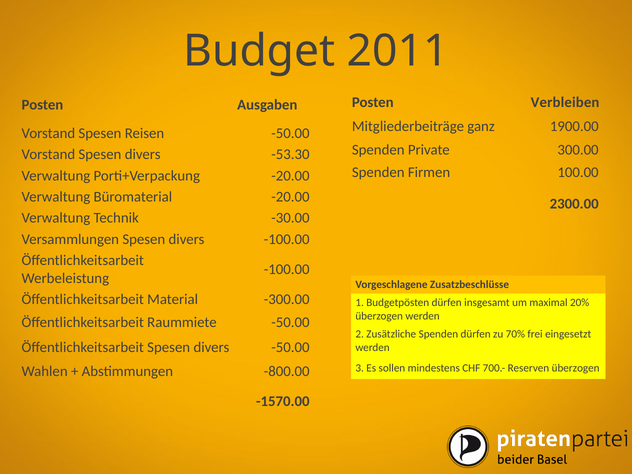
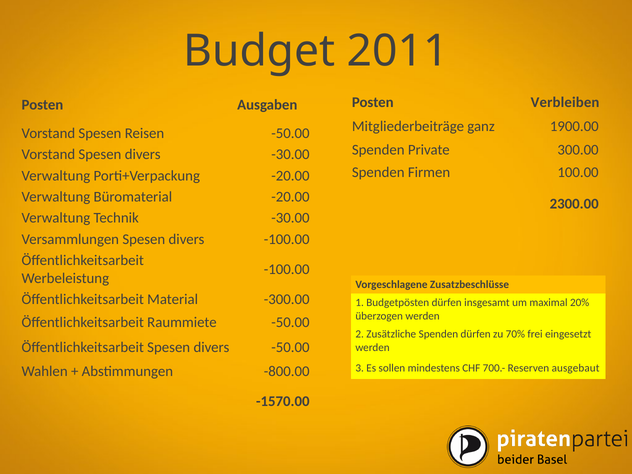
divers -53.30: -53.30 -> -30.00
Reserven überzogen: überzogen -> ausgebaut
